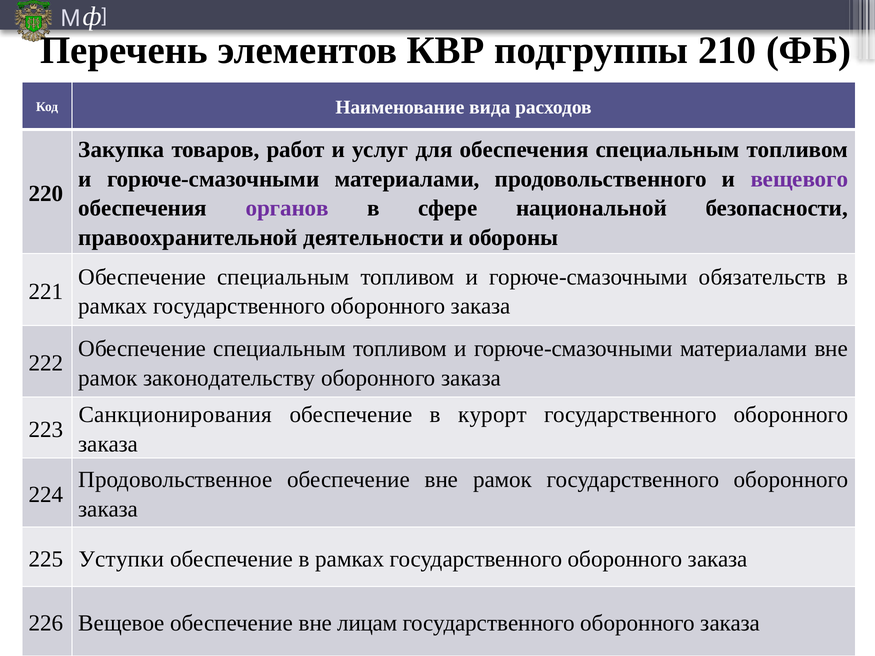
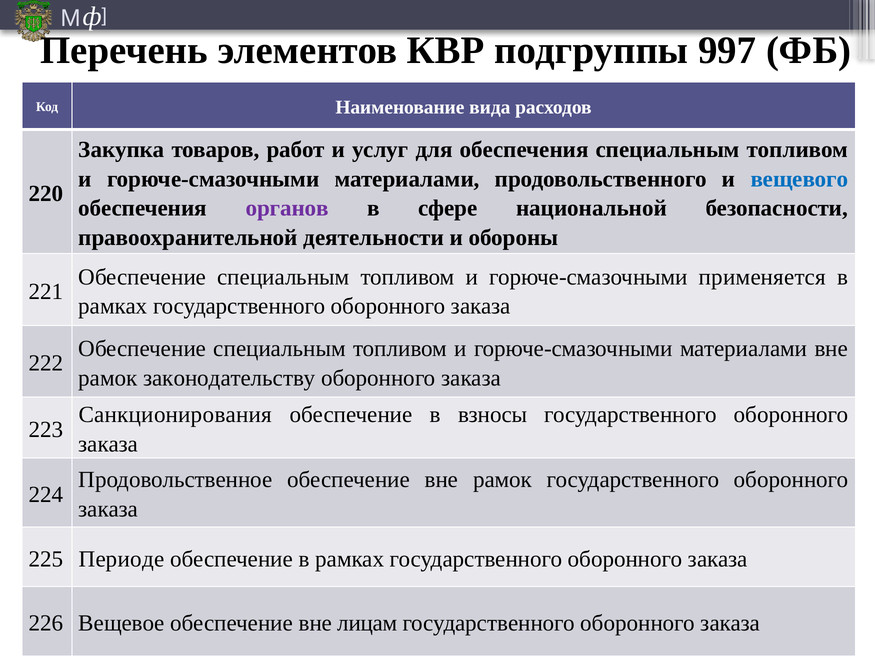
210: 210 -> 997
вещевого colour: purple -> blue
обязательств: обязательств -> применяется
курорт: курорт -> взносы
Уступки: Уступки -> Периоде
